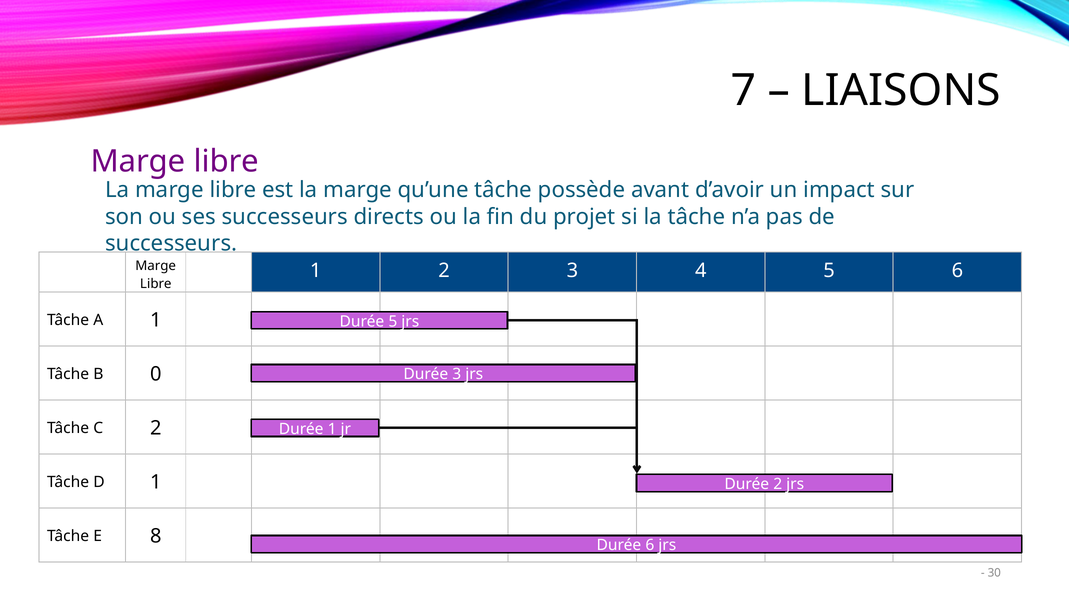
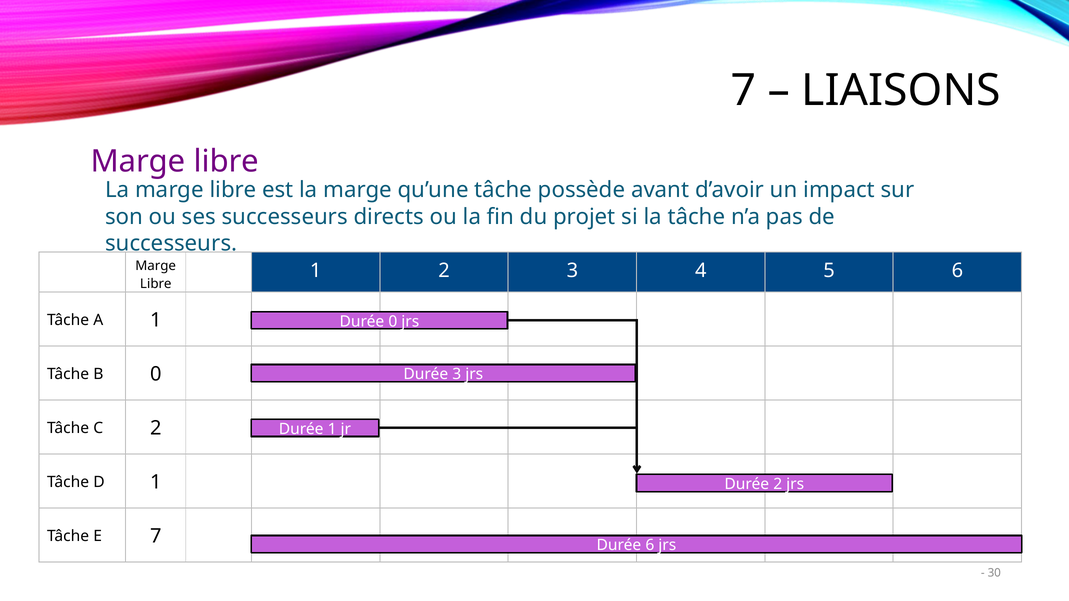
Durée 5: 5 -> 0
E 8: 8 -> 7
